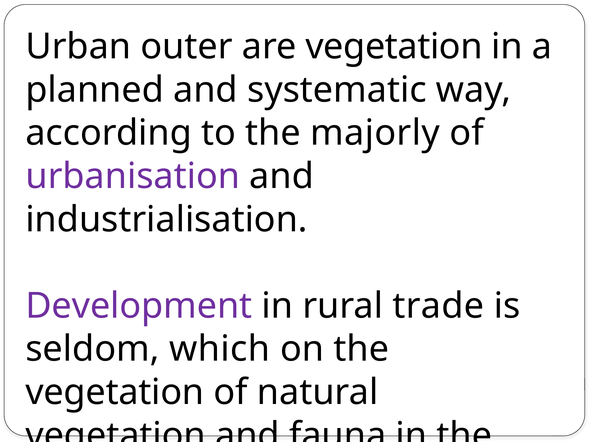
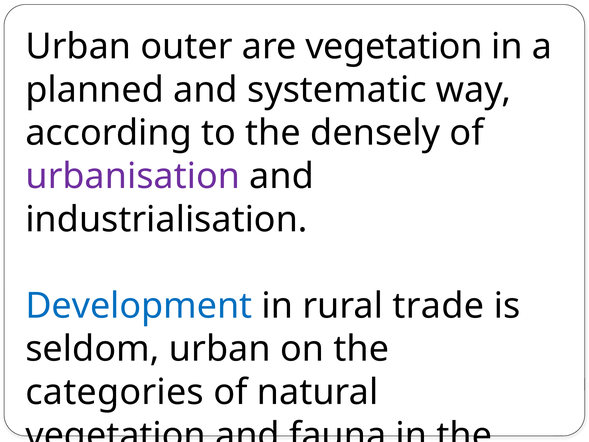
majorly: majorly -> densely
Development colour: purple -> blue
seldom which: which -> urban
vegetation at (115, 392): vegetation -> categories
